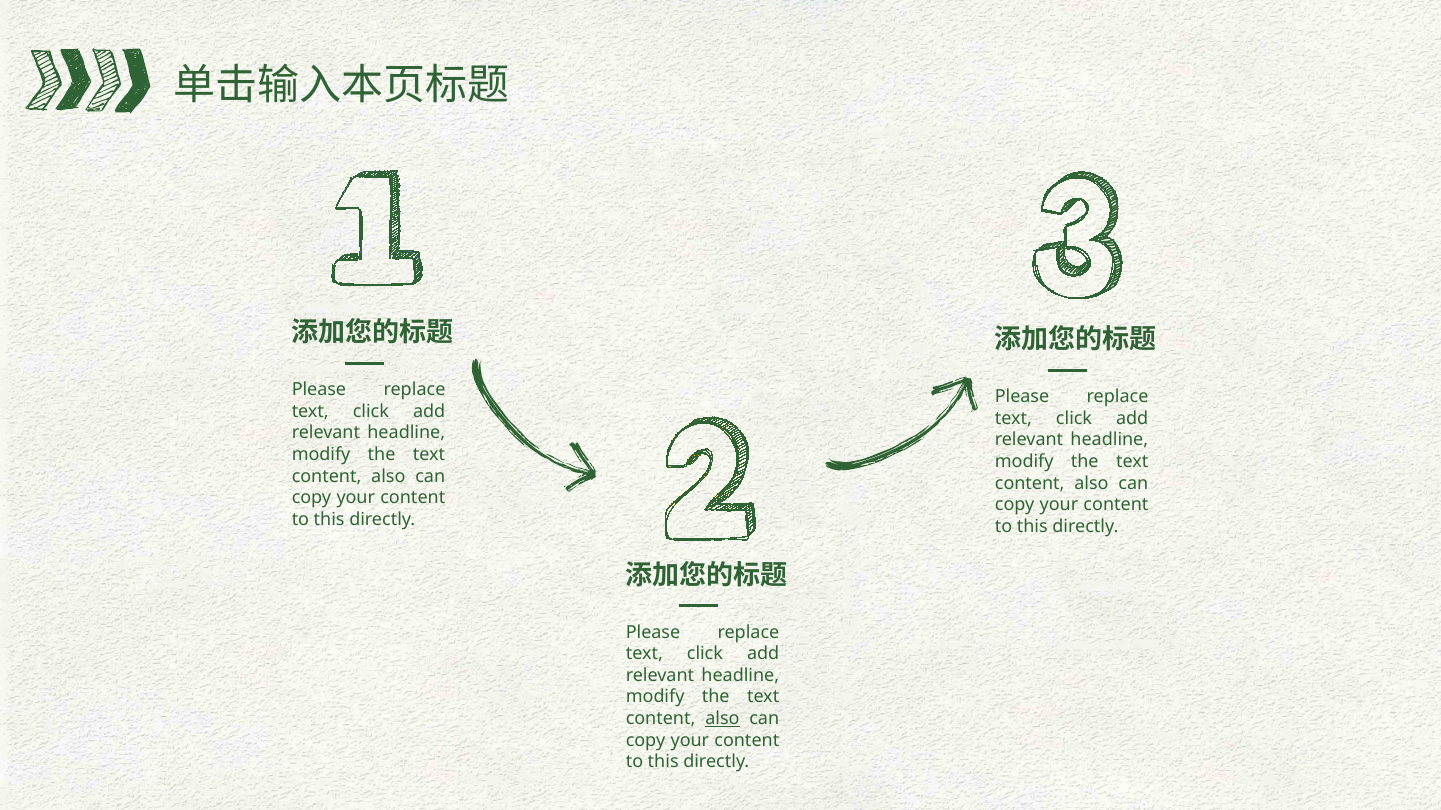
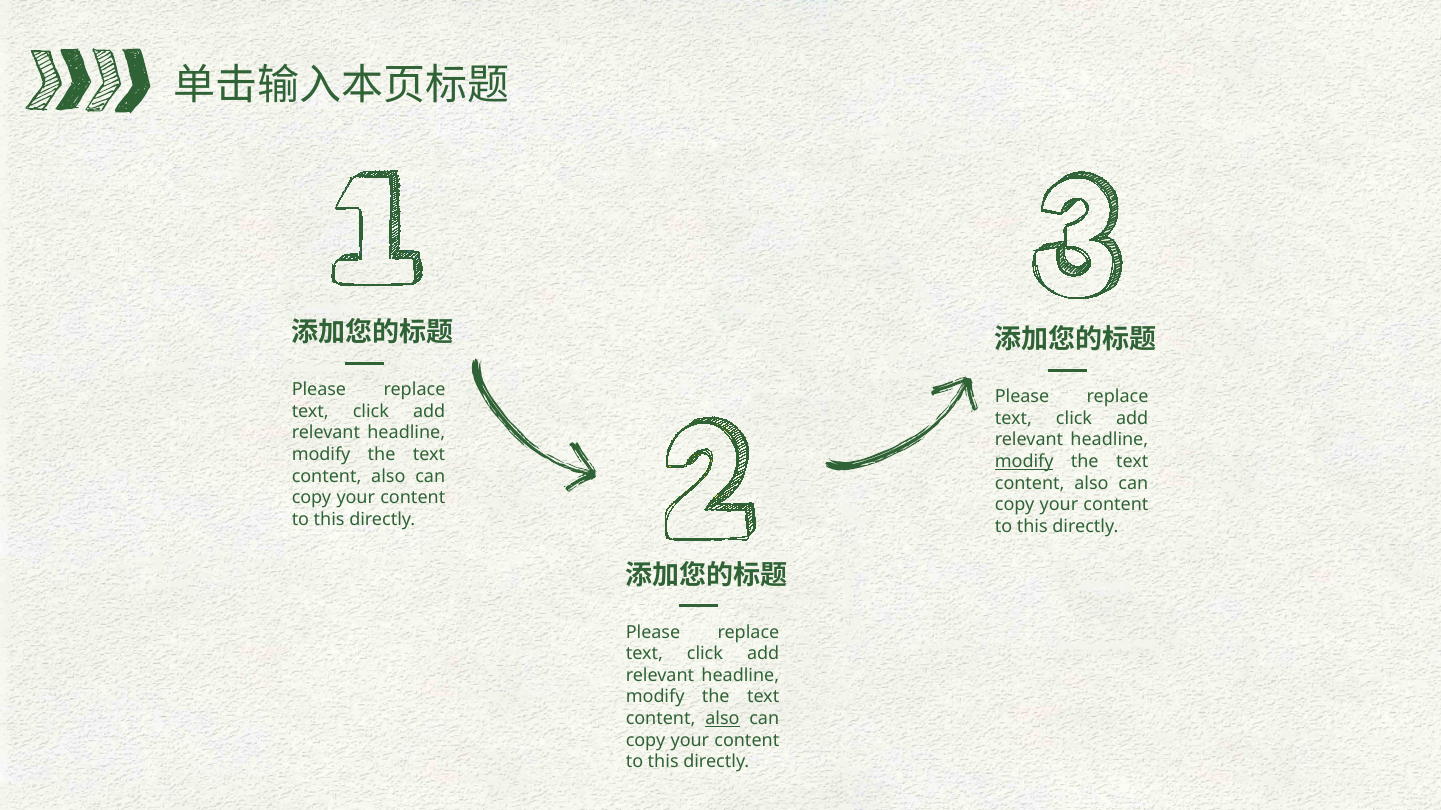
modify at (1024, 462) underline: none -> present
